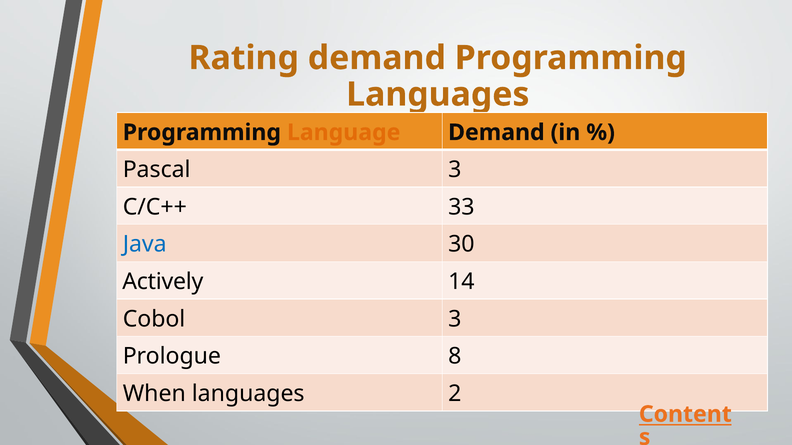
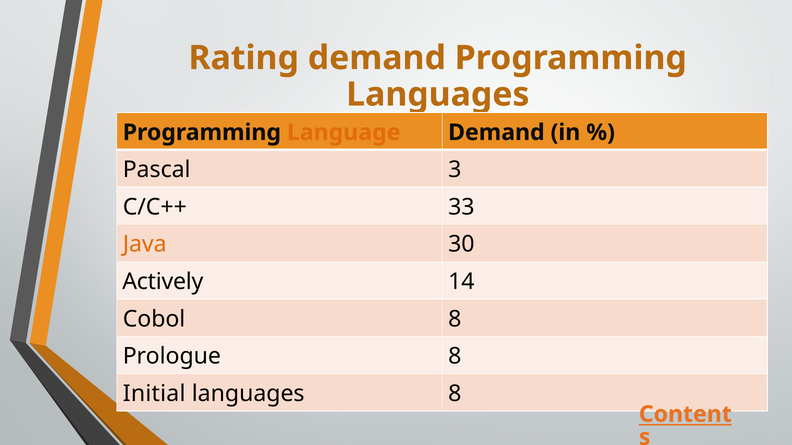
Java colour: blue -> orange
Cobol 3: 3 -> 8
When: When -> Initial
languages 2: 2 -> 8
